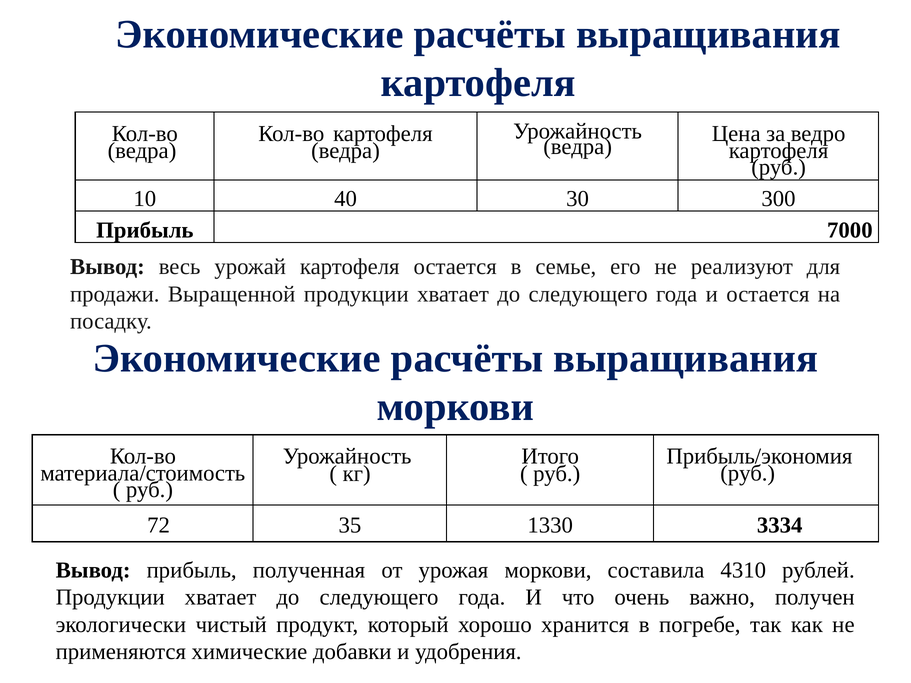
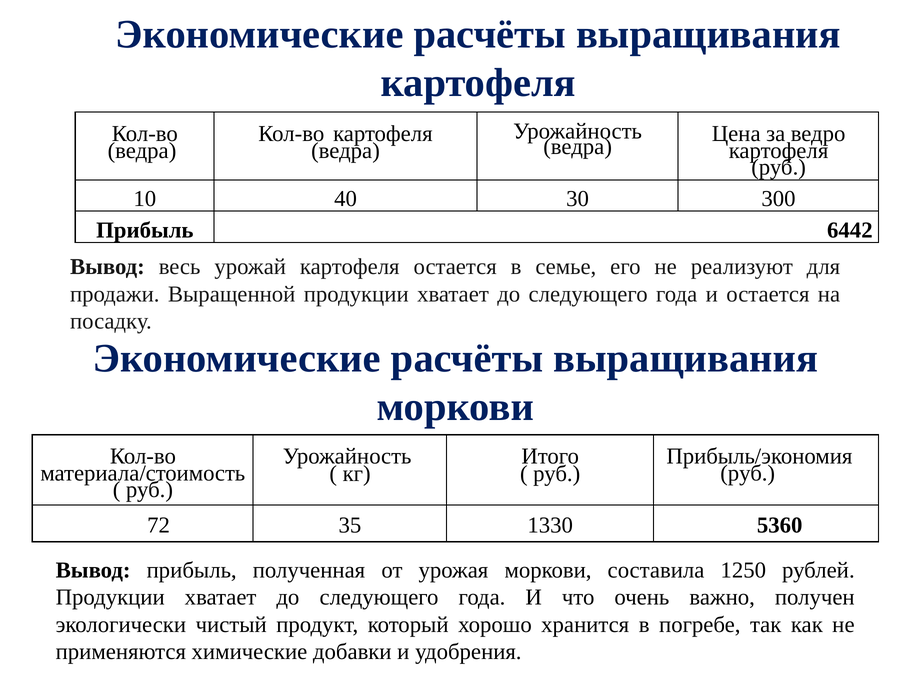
7000: 7000 -> 6442
3334: 3334 -> 5360
4310: 4310 -> 1250
